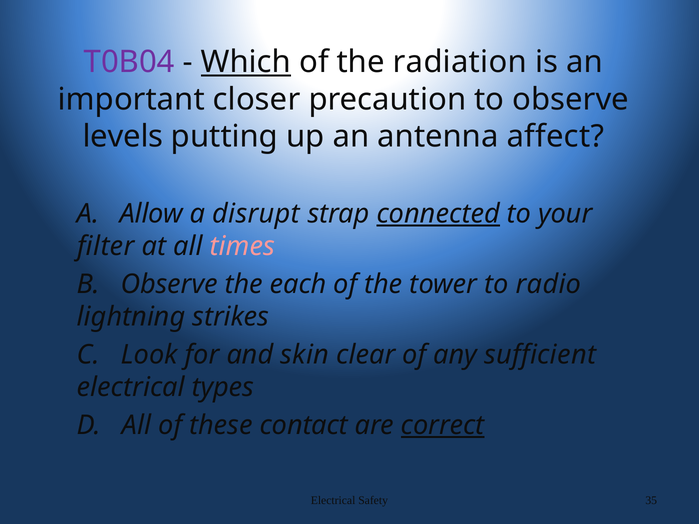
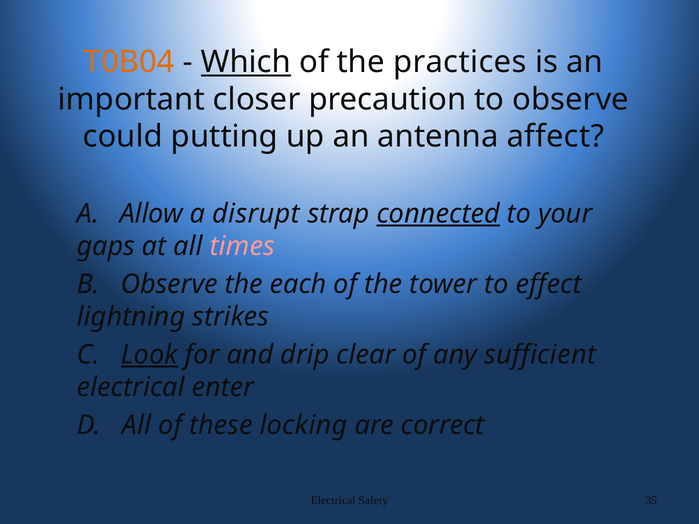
T0B04 colour: purple -> orange
radiation: radiation -> practices
levels: levels -> could
filter: filter -> gaps
radio: radio -> effect
Look underline: none -> present
skin: skin -> drip
types: types -> enter
contact: contact -> locking
correct underline: present -> none
